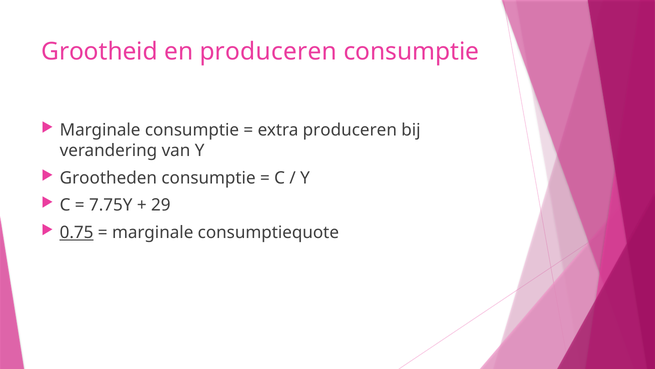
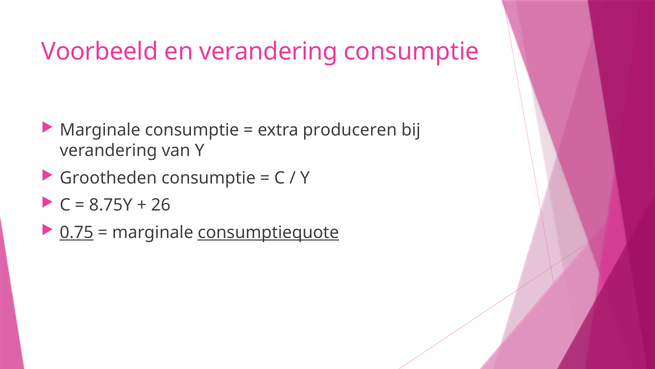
Grootheid: Grootheid -> Voorbeeld
en produceren: produceren -> verandering
7.75Y: 7.75Y -> 8.75Y
29: 29 -> 26
consumptiequote underline: none -> present
